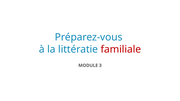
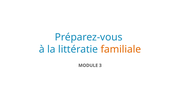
familiale colour: red -> orange
